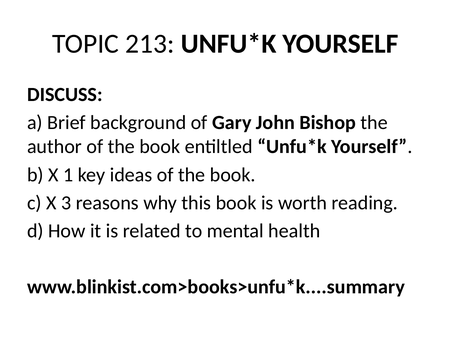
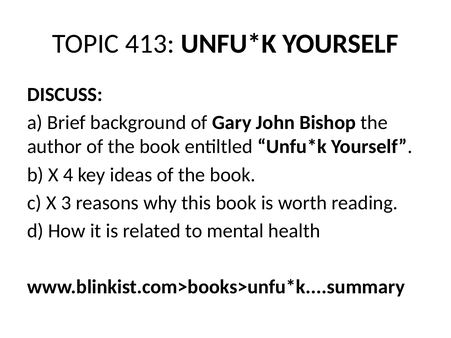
213: 213 -> 413
1: 1 -> 4
